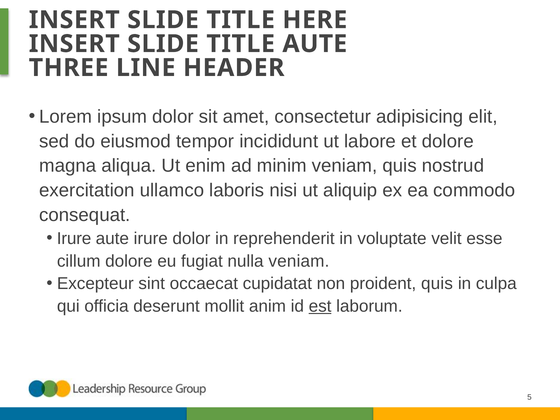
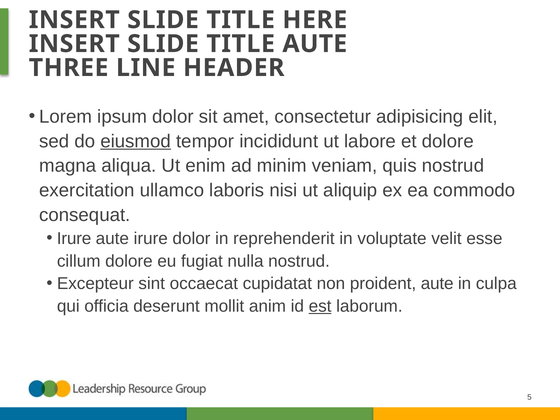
eiusmod underline: none -> present
nulla veniam: veniam -> nostrud
proident quis: quis -> aute
